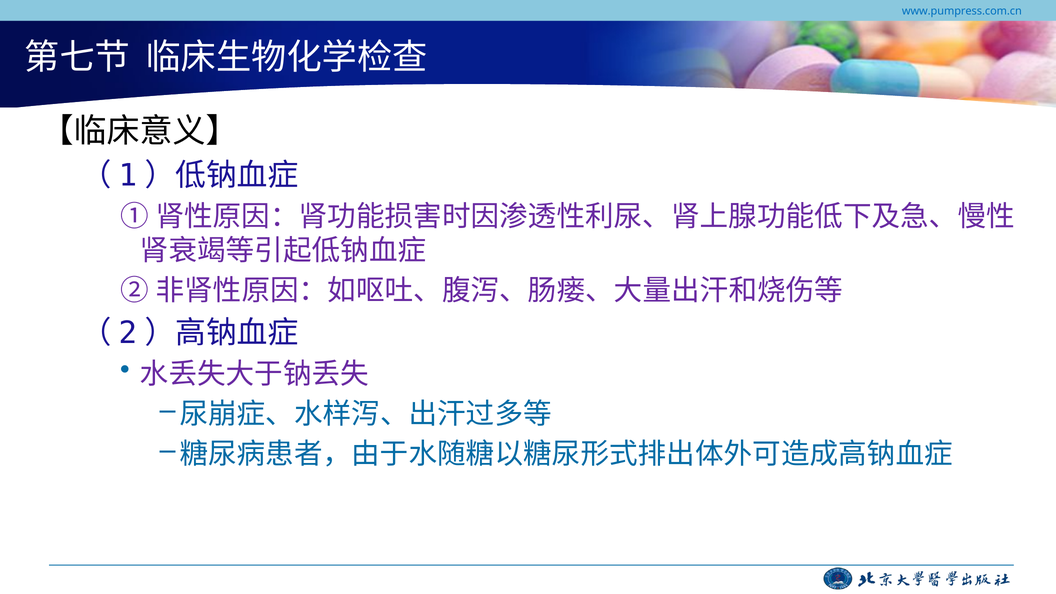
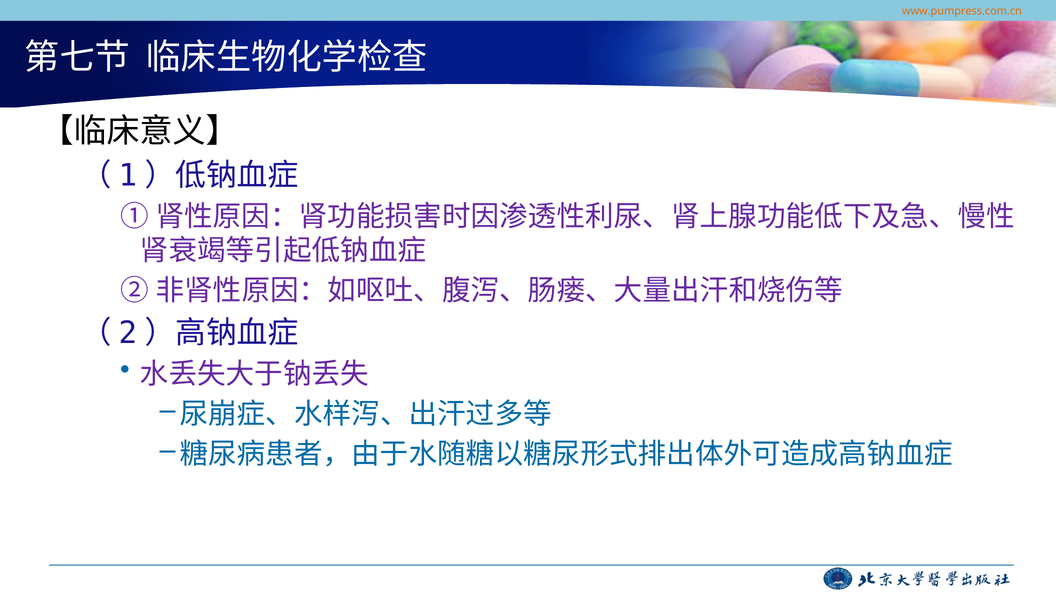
www.pumpress.com.cn colour: blue -> orange
